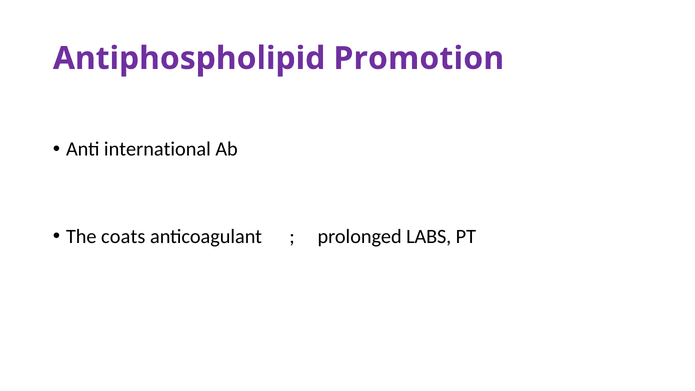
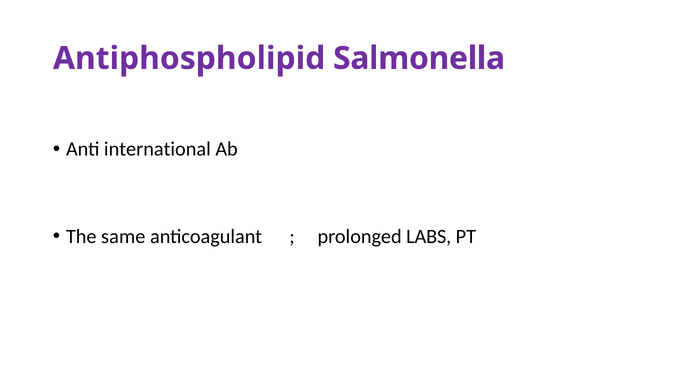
Promotion: Promotion -> Salmonella
coats: coats -> same
